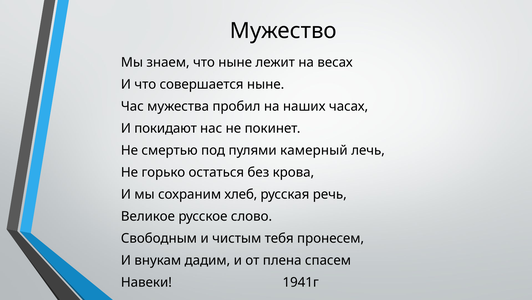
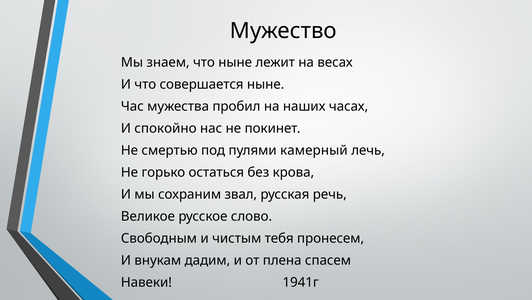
покидают: покидают -> спокойно
хлеб: хлеб -> звал
